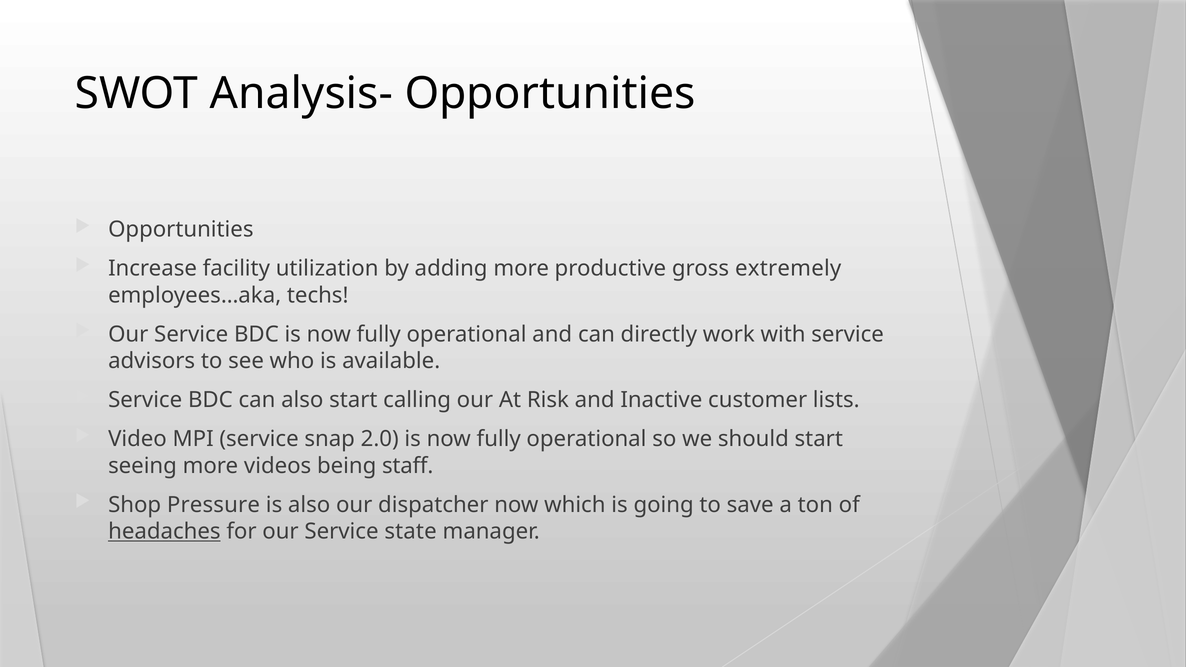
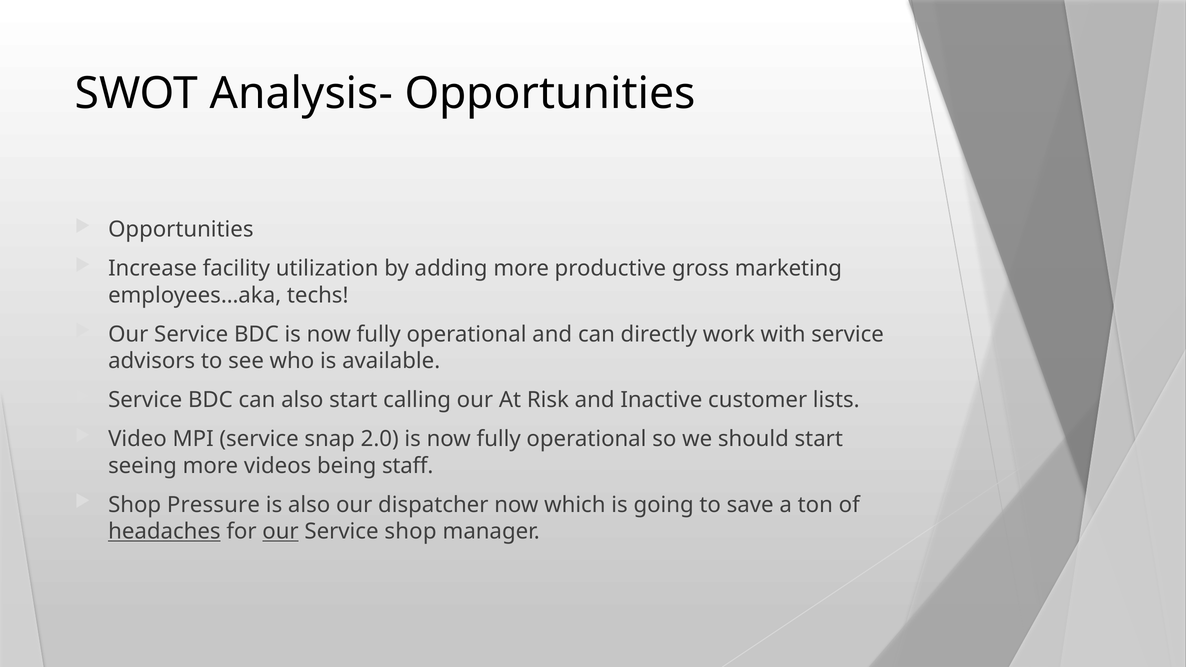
extremely: extremely -> marketing
our at (281, 532) underline: none -> present
Service state: state -> shop
